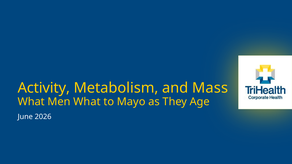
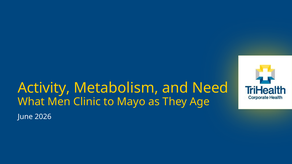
Mass: Mass -> Need
Men What: What -> Clinic
